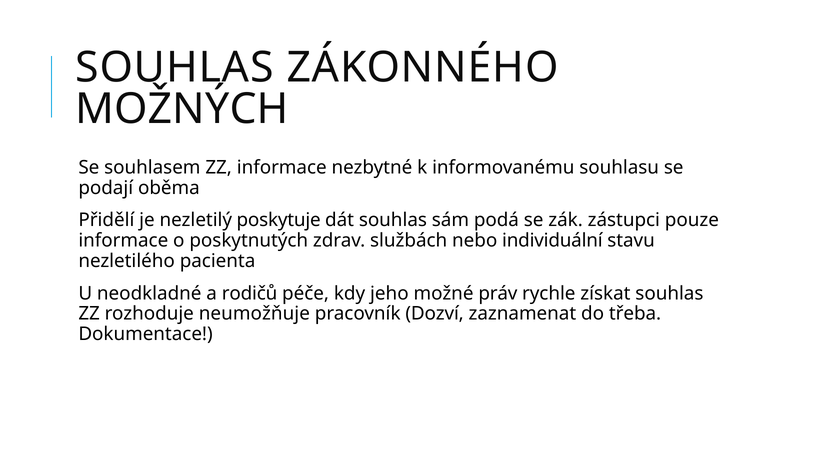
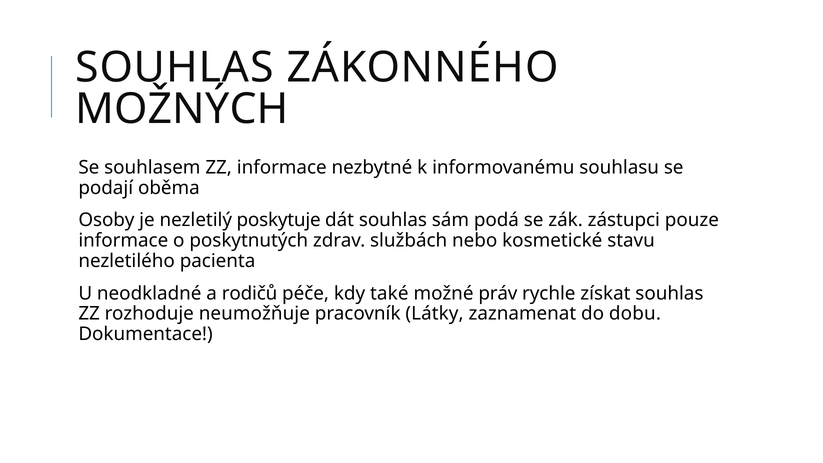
Přidělí: Přidělí -> Osoby
individuální: individuální -> kosmetické
jeho: jeho -> také
Dozví: Dozví -> Látky
třeba: třeba -> dobu
